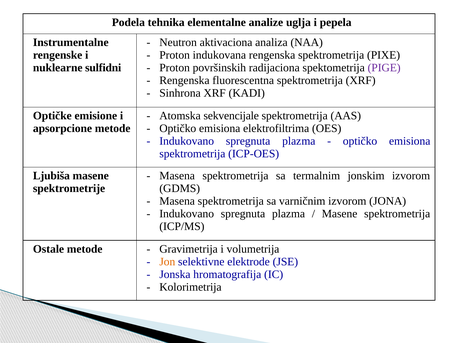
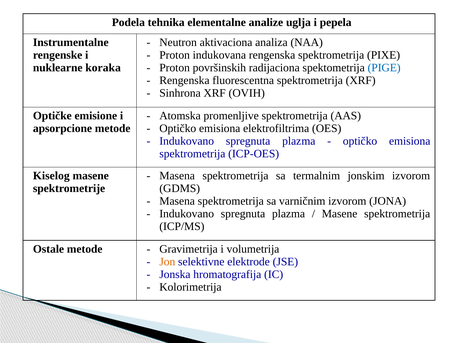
sulfidni: sulfidni -> koraka
PIGE colour: purple -> blue
KADI: KADI -> OVIH
sekvencijale: sekvencijale -> promenljive
Ljubiša: Ljubiša -> Kiselog
